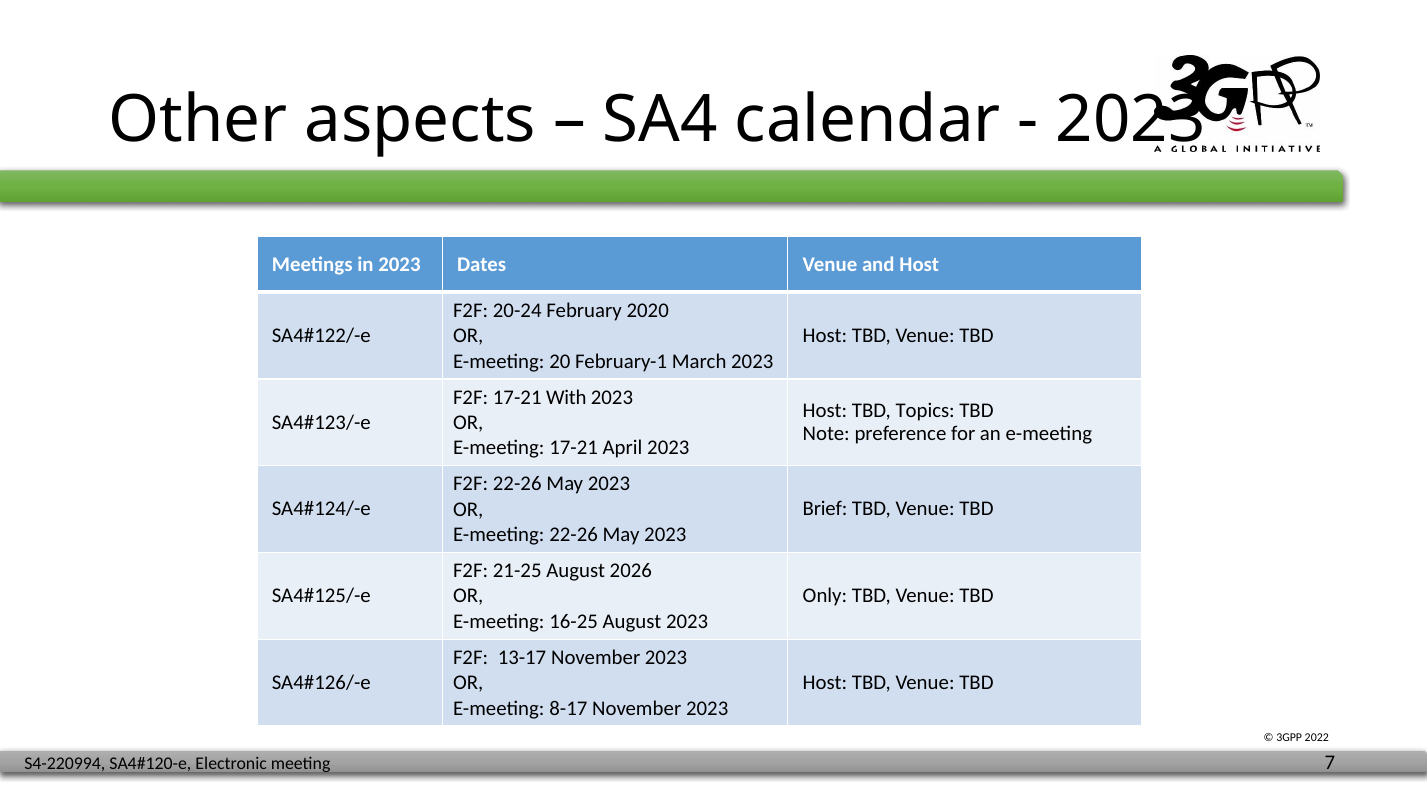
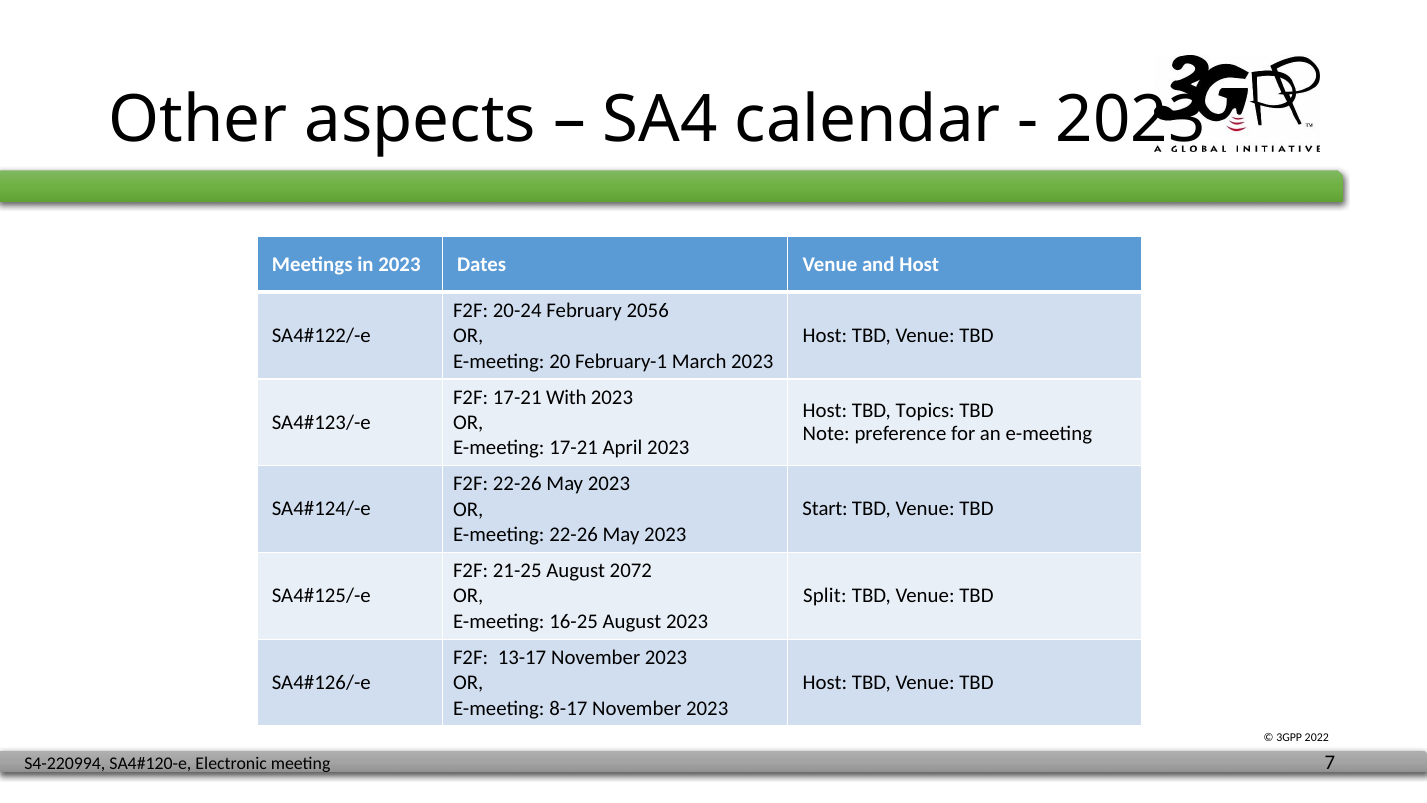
2020: 2020 -> 2056
Brief: Brief -> Start
2026: 2026 -> 2072
Only: Only -> Split
